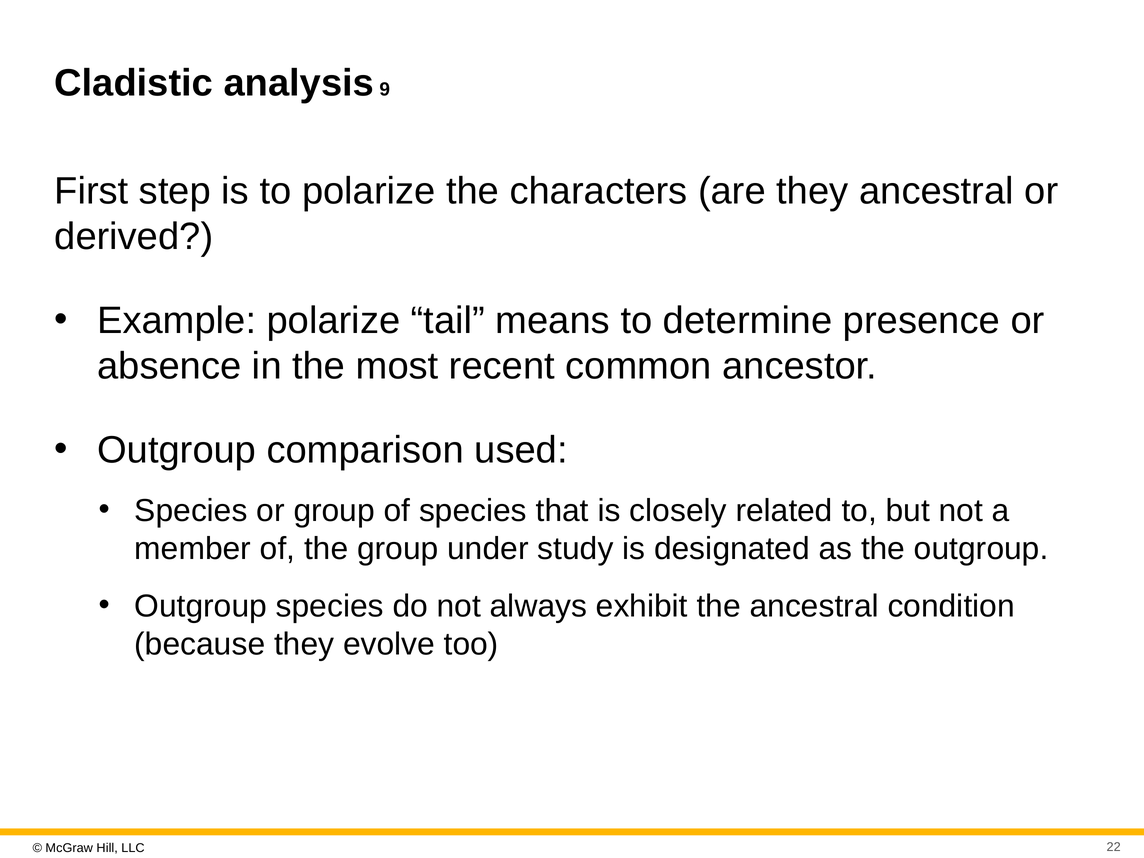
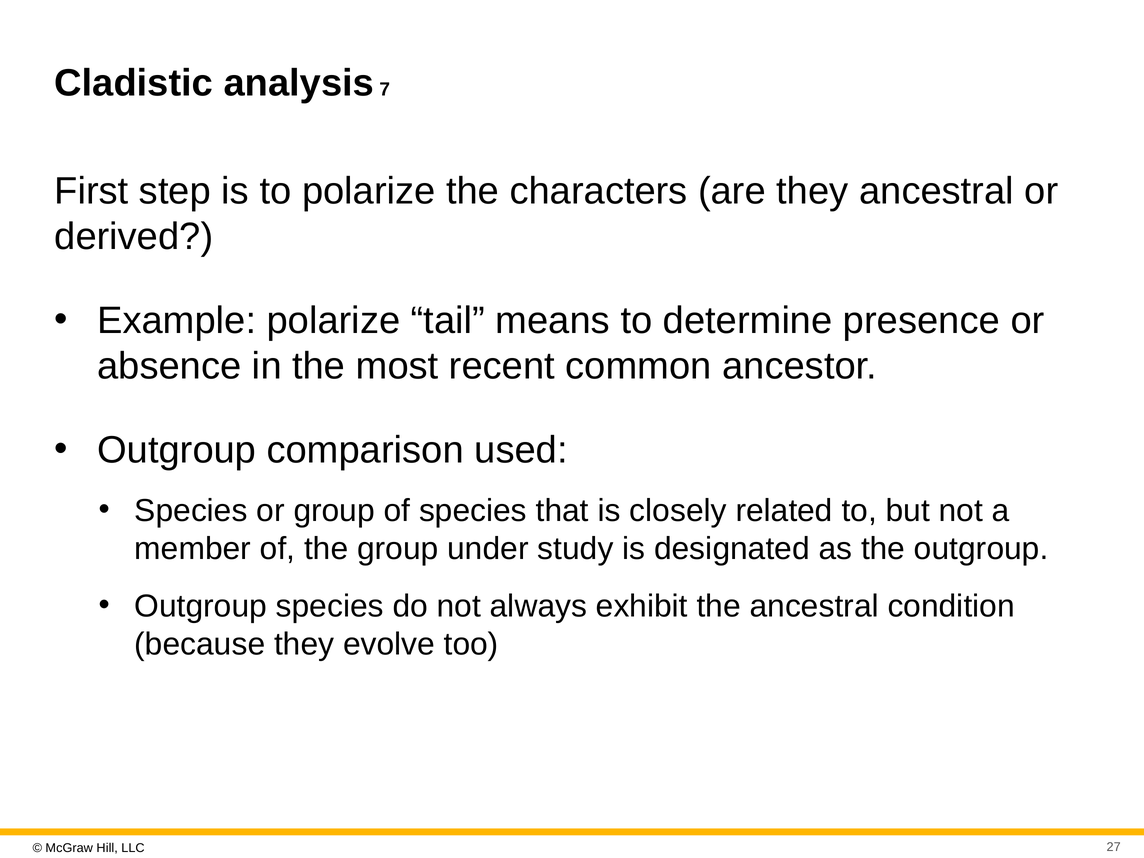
9: 9 -> 7
22: 22 -> 27
